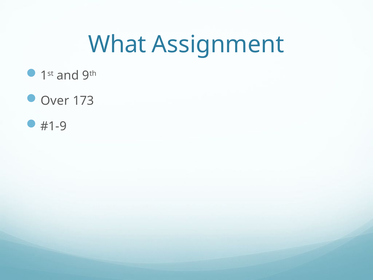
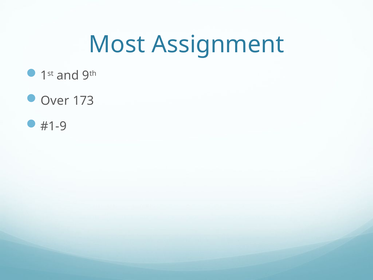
What: What -> Most
